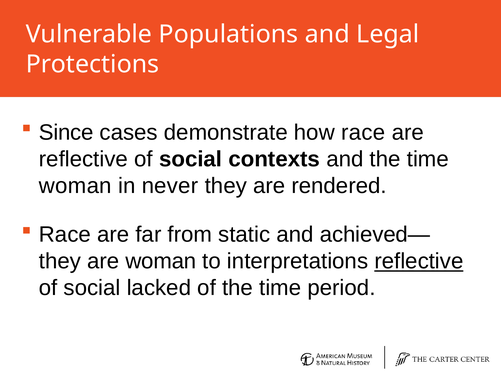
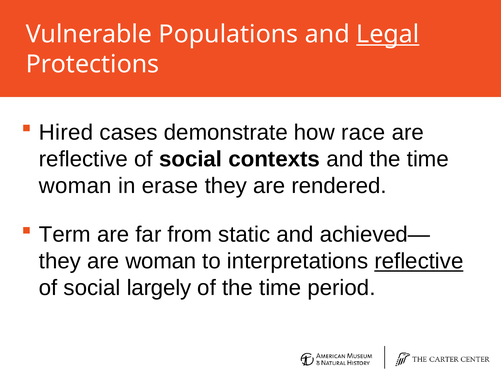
Legal underline: none -> present
Since: Since -> Hired
never: never -> erase
Race at (65, 235): Race -> Term
lacked: lacked -> largely
